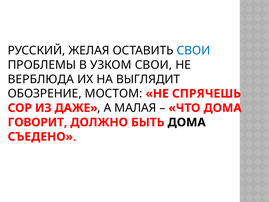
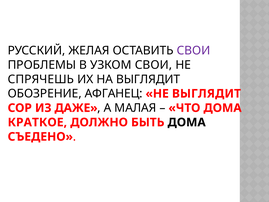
СВОИ at (194, 50) colour: blue -> purple
ВЕРБЛЮДА: ВЕРБЛЮДА -> СПРЯЧЕШЬ
МОСТОМ: МОСТОМ -> АФГАНЕЦ
НЕ СПРЯЧЕШЬ: СПРЯЧЕШЬ -> ВЫГЛЯДИТ
ГОВОРИТ: ГОВОРИТ -> КРАТКОЕ
